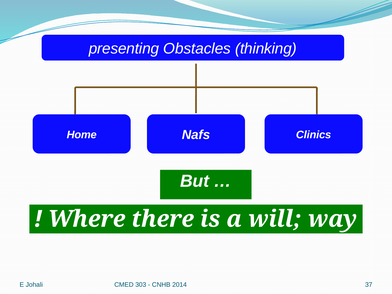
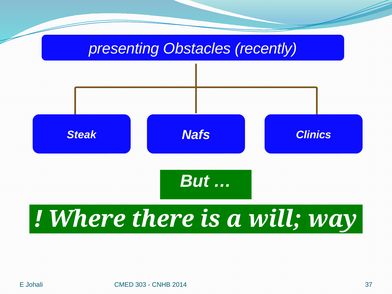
thinking: thinking -> recently
Home: Home -> Steak
